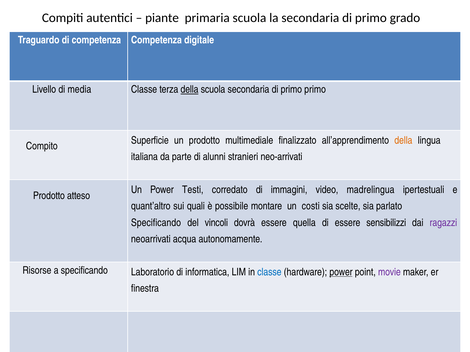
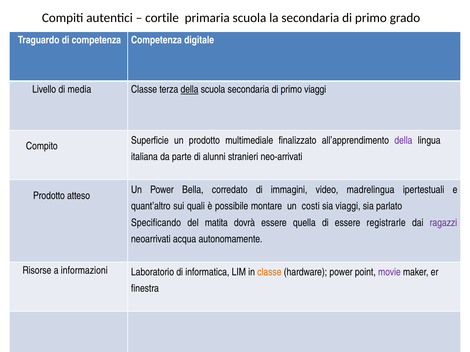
piante: piante -> cortile
primo primo: primo -> viaggi
della at (403, 141) colour: orange -> purple
Testi: Testi -> Bella
sia scelte: scelte -> viaggi
vincoli: vincoli -> matita
sensibilizzi: sensibilizzi -> registrarle
a specificando: specificando -> informazioni
classe at (269, 272) colour: blue -> orange
power at (341, 272) underline: present -> none
